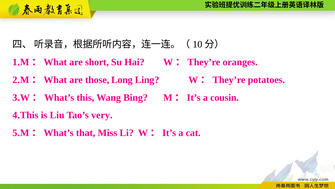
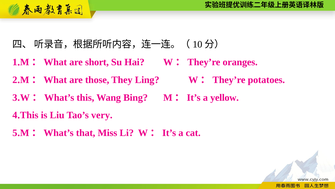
Long: Long -> They
cousin: cousin -> yellow
